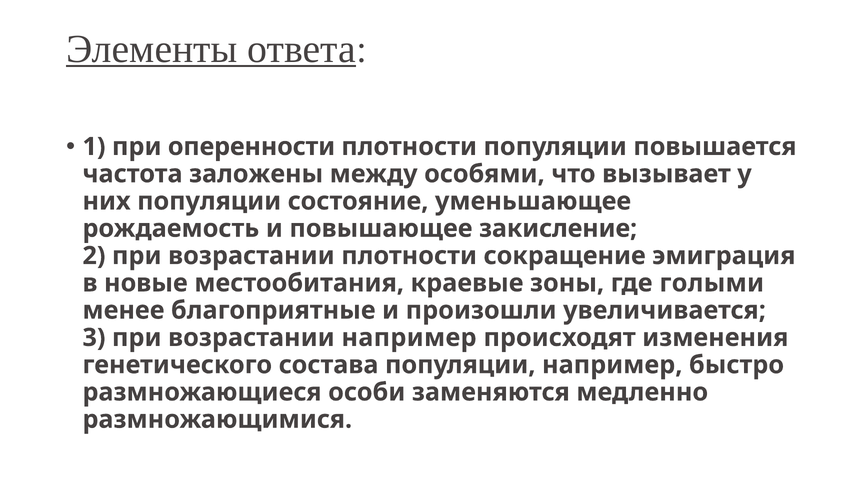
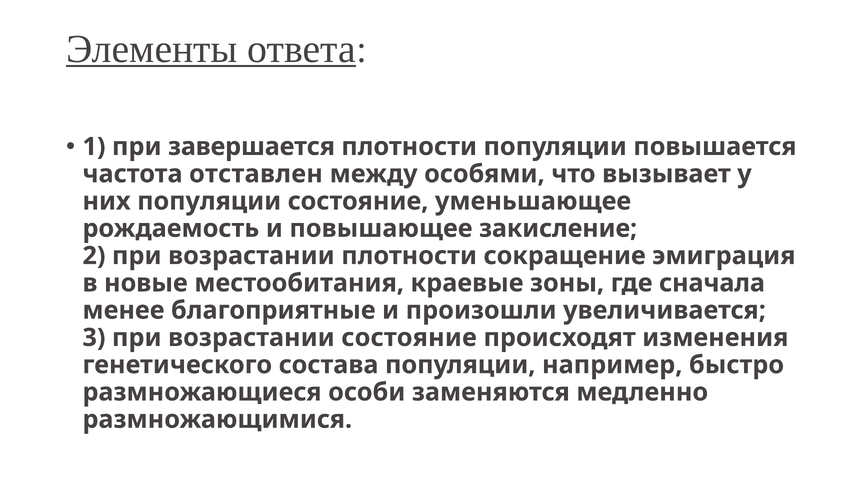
оперенности: оперенности -> завершается
заложены: заложены -> отставлен
голыми: голыми -> сначала
возрастании например: например -> состояние
